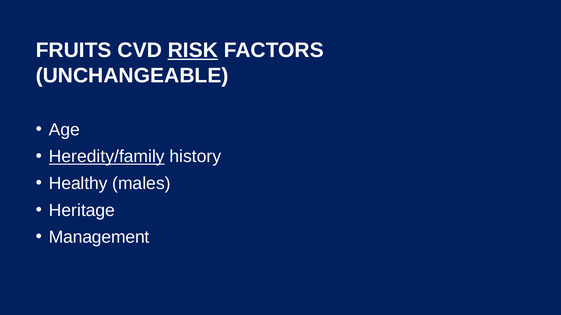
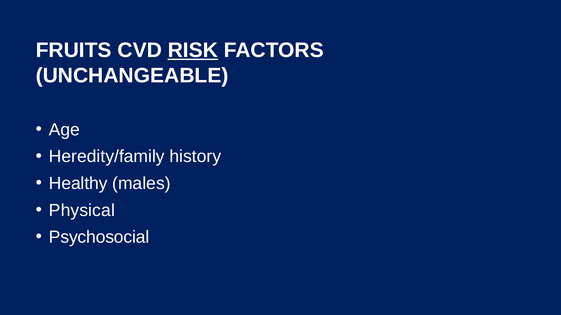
Heredity/family underline: present -> none
Heritage: Heritage -> Physical
Management: Management -> Psychosocial
